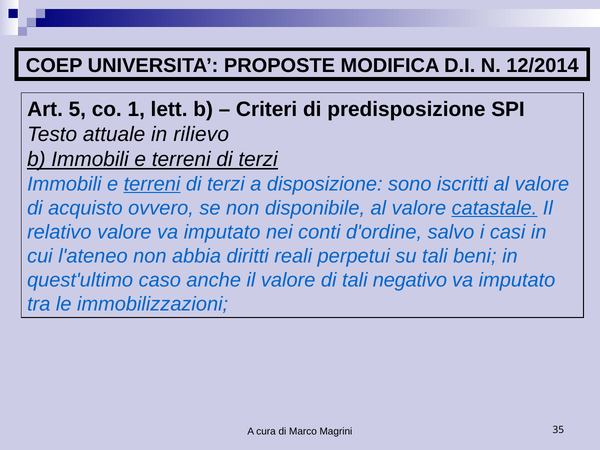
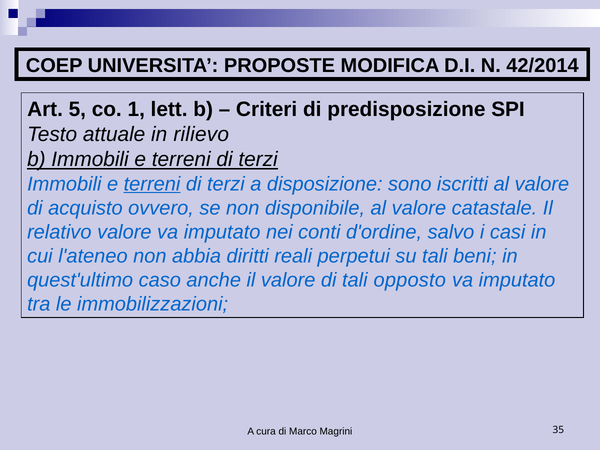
12/2014: 12/2014 -> 42/2014
catastale underline: present -> none
negativo: negativo -> opposto
